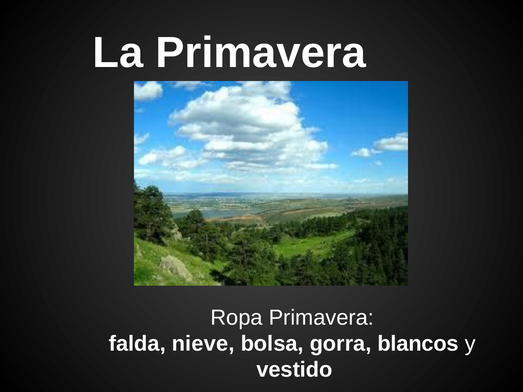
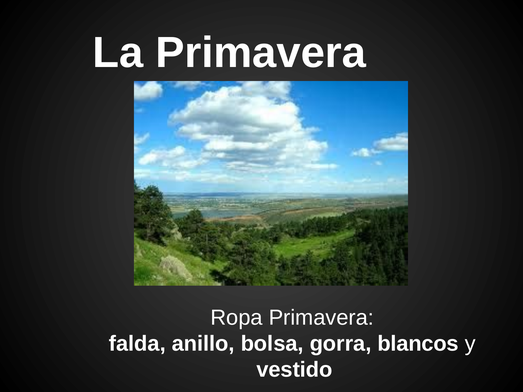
nieve: nieve -> anillo
